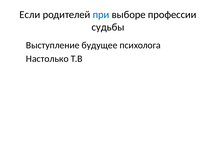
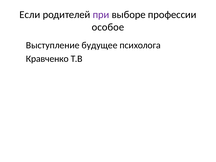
при colour: blue -> purple
судьбы: судьбы -> особое
Настолько: Настолько -> Кравченко
